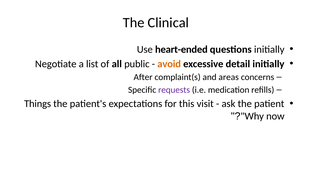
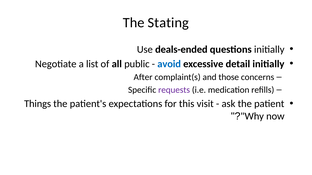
Clinical: Clinical -> Stating
heart-ended: heart-ended -> deals-ended
avoid colour: orange -> blue
areas: areas -> those
